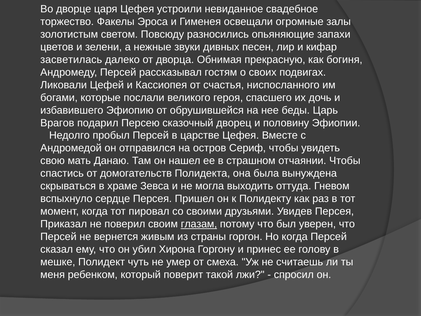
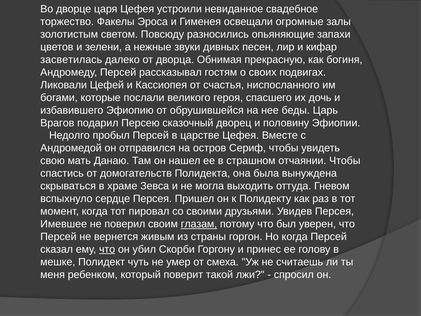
Приказал: Приказал -> Имевшее
что at (107, 249) underline: none -> present
Хирона: Хирона -> Скорби
